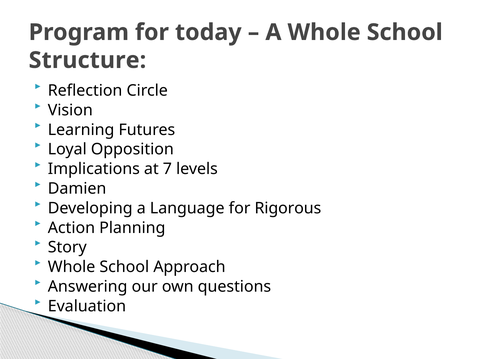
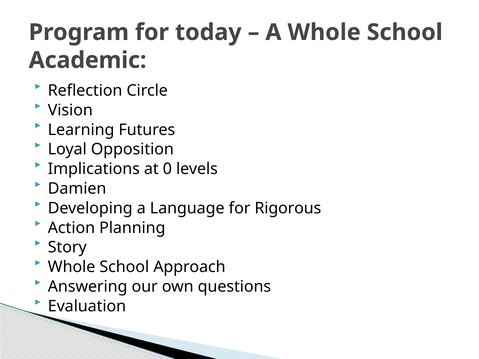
Structure: Structure -> Academic
7: 7 -> 0
